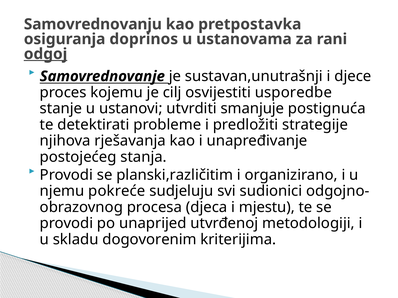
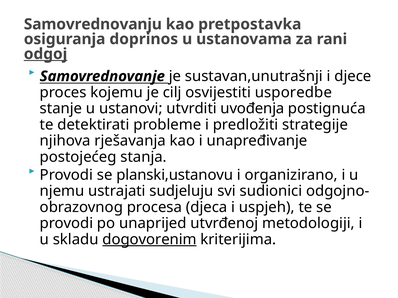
smanjuje: smanjuje -> uvođenja
planski,različitim: planski,različitim -> planski,ustanovu
pokreće: pokreće -> ustrajati
mjestu: mjestu -> uspjeh
dogovorenim underline: none -> present
